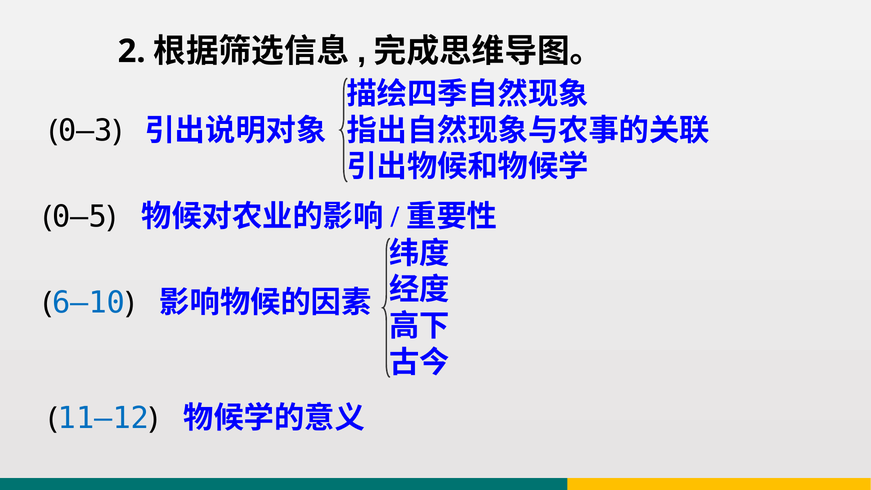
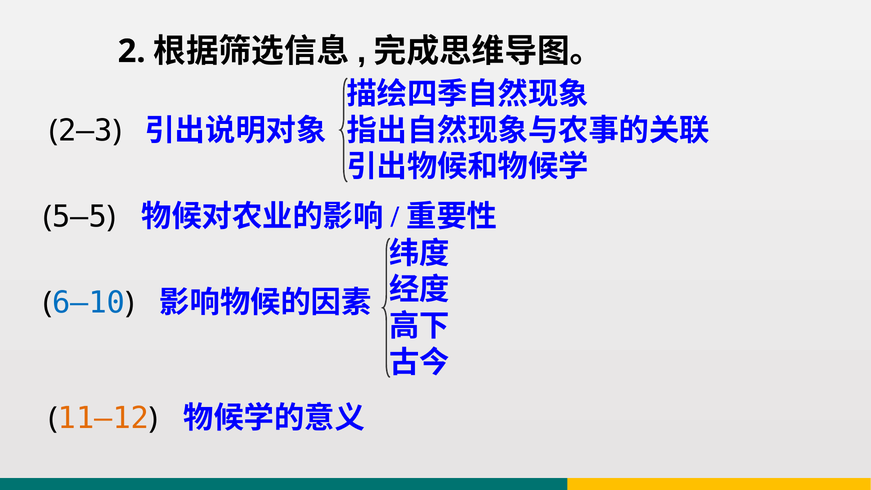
0—3: 0—3 -> 2—3
0—5: 0—5 -> 5—5
11—12 colour: blue -> orange
